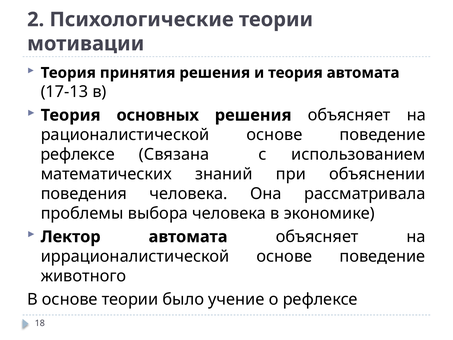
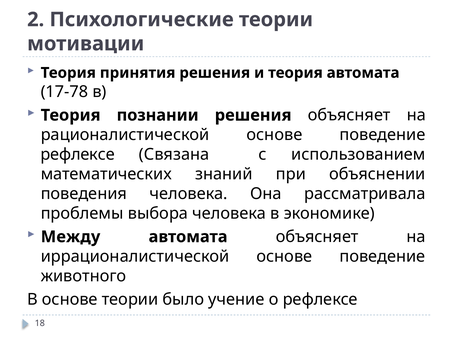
17-13: 17-13 -> 17-78
основных: основных -> познании
Лектор: Лектор -> Между
